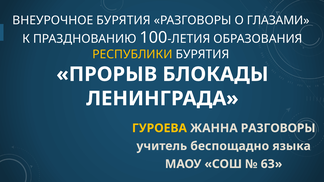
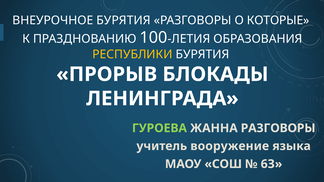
ГЛАЗАМИ: ГЛАЗАМИ -> КОТОРЫЕ
ГУРОЕВА colour: yellow -> light green
беспощадно: беспощадно -> вооружение
